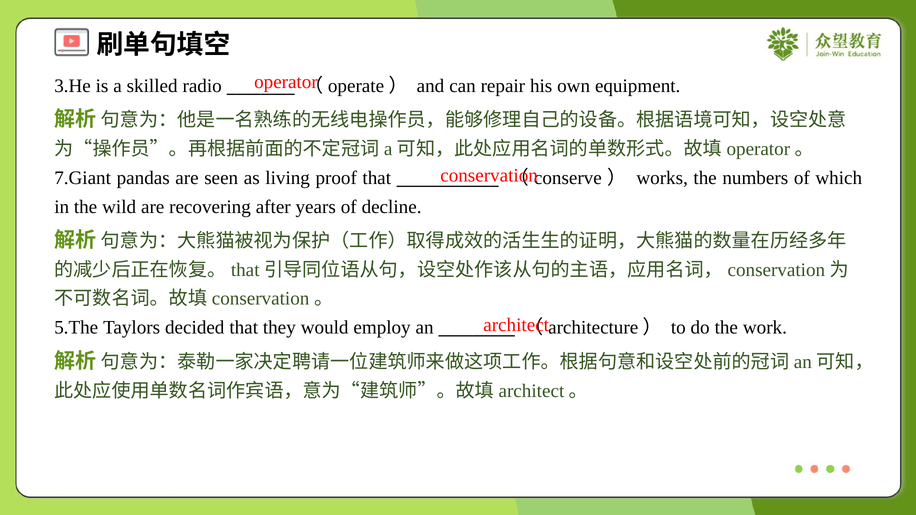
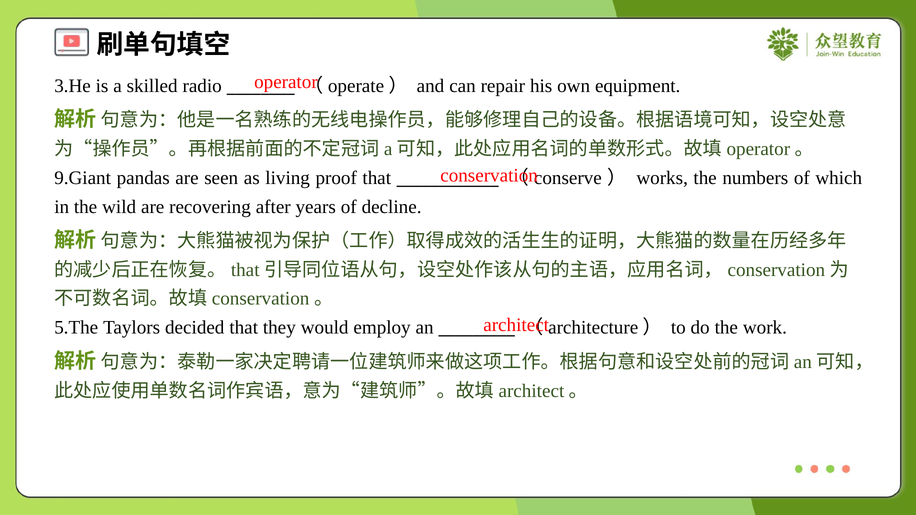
7.Giant: 7.Giant -> 9.Giant
